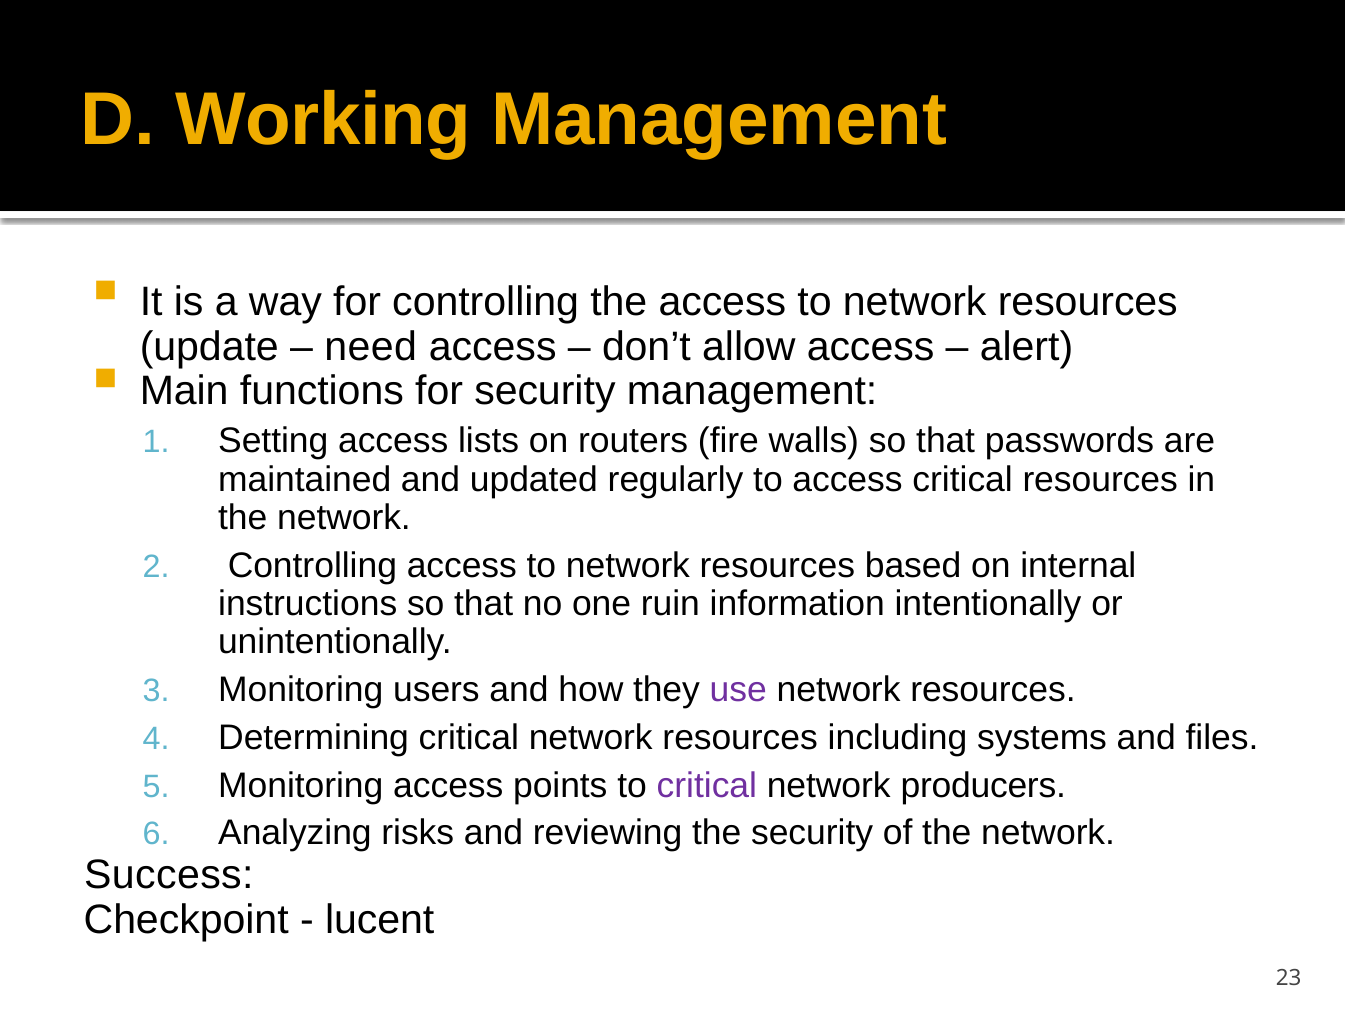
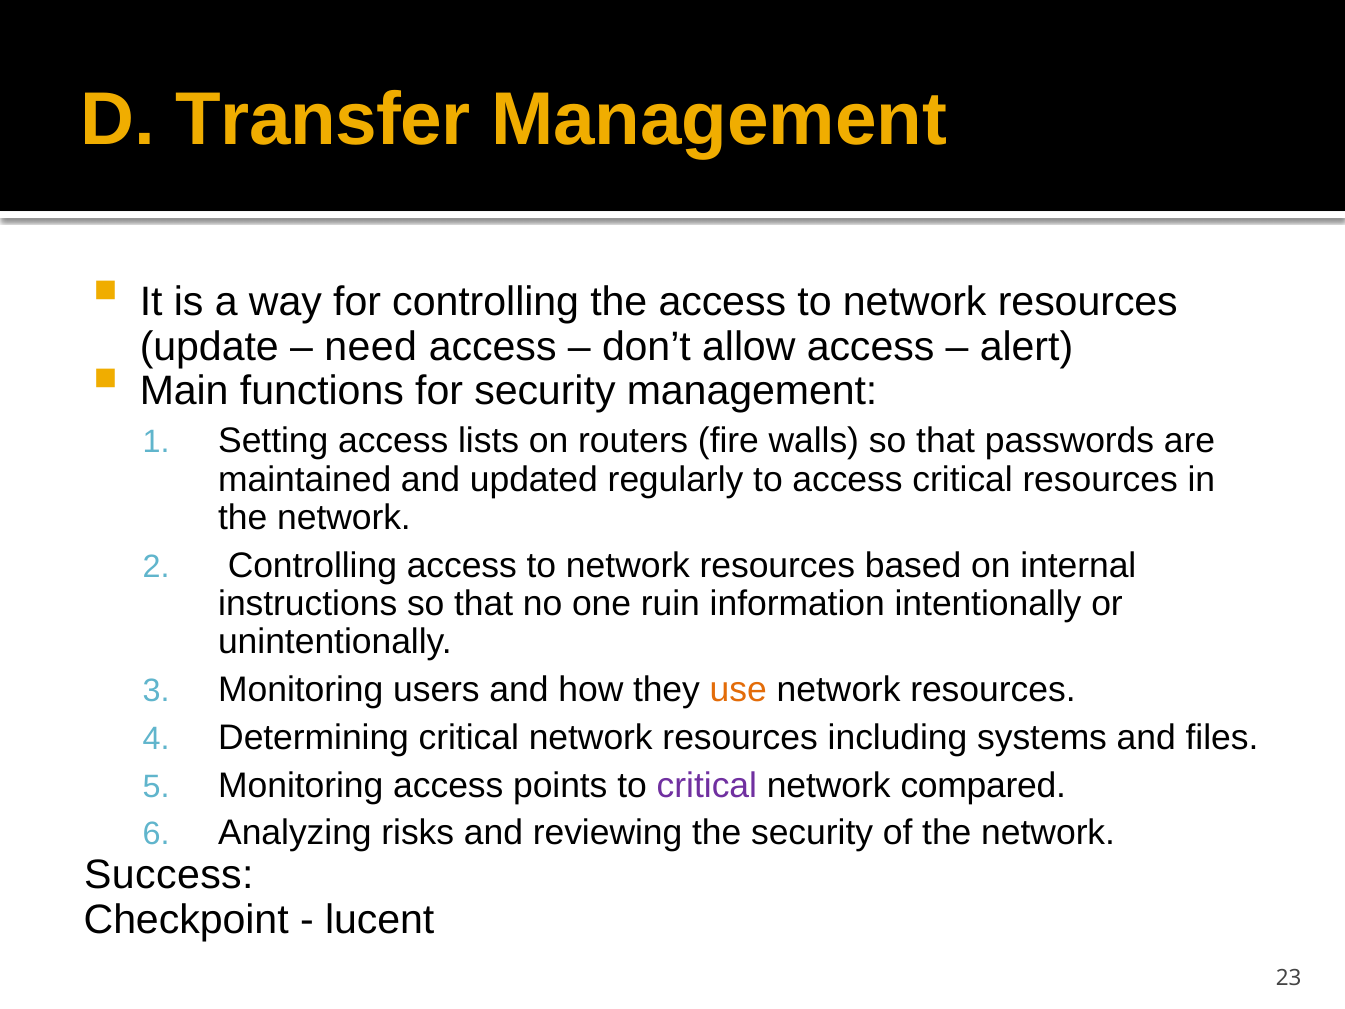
Working: Working -> Transfer
use colour: purple -> orange
producers: producers -> compared
